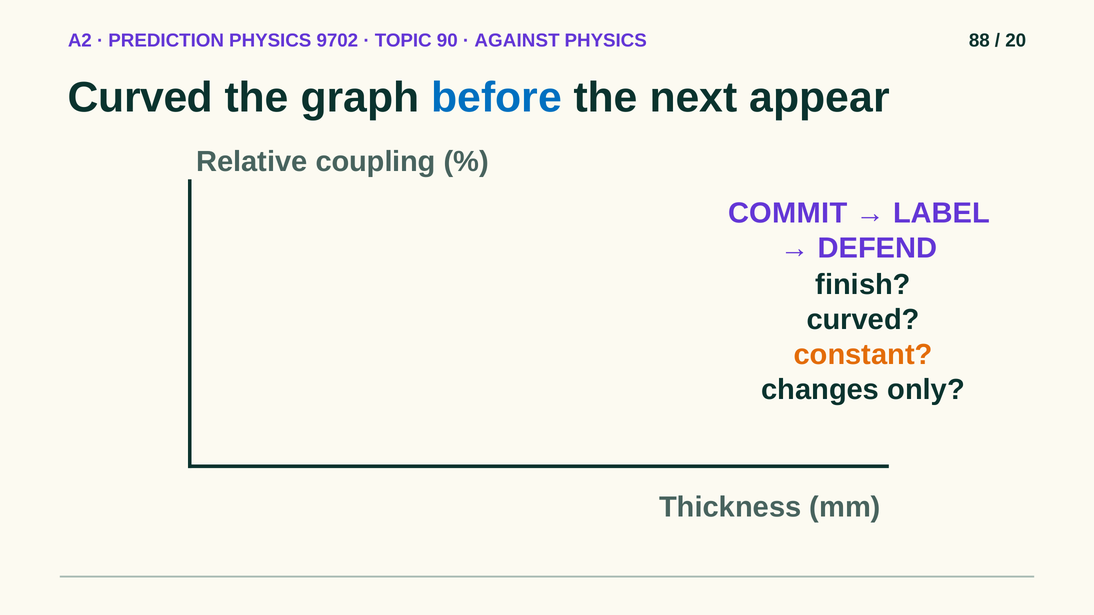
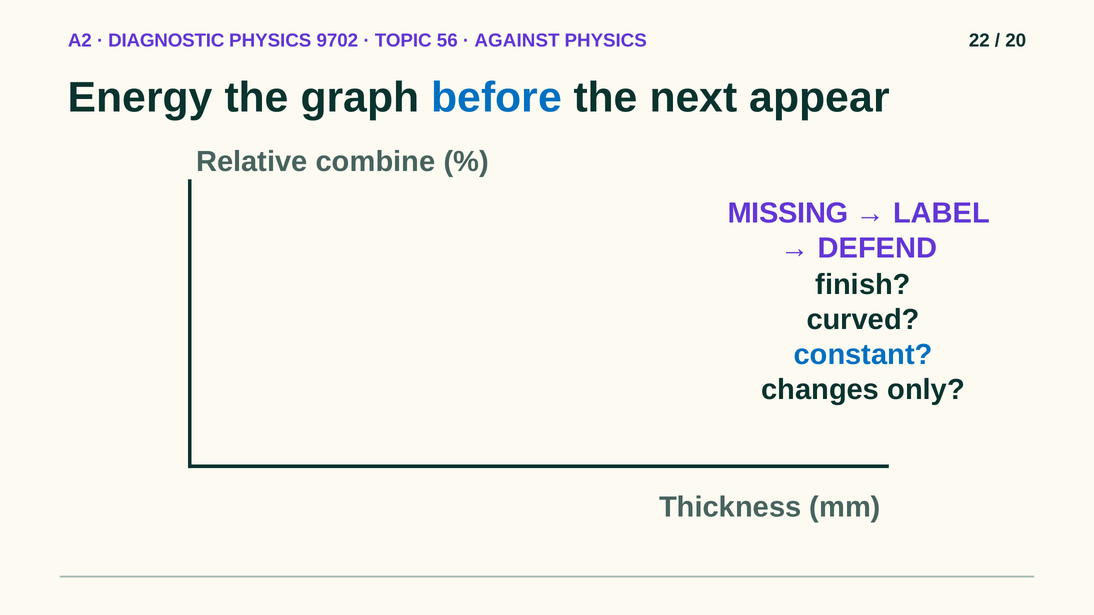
PREDICTION: PREDICTION -> DIAGNOSTIC
90: 90 -> 56
88: 88 -> 22
Curved at (140, 98): Curved -> Energy
coupling: coupling -> combine
COMMIT: COMMIT -> MISSING
constant colour: orange -> blue
